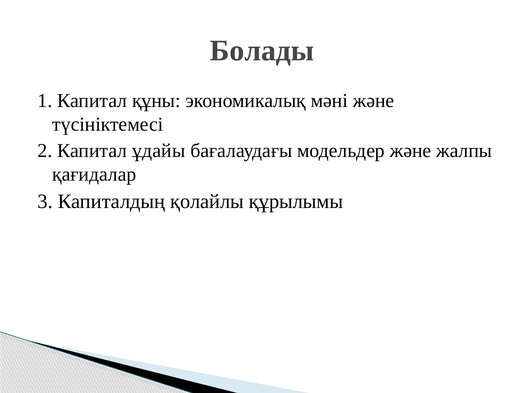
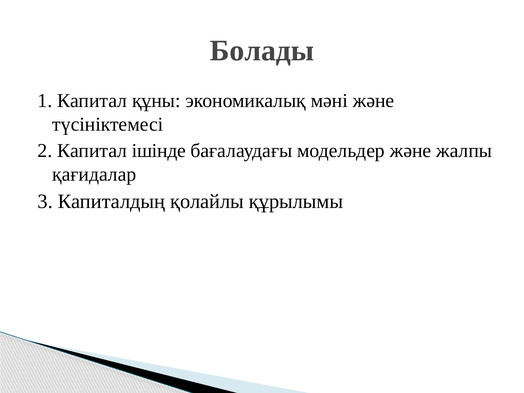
ұдайы: ұдайы -> ішінде
